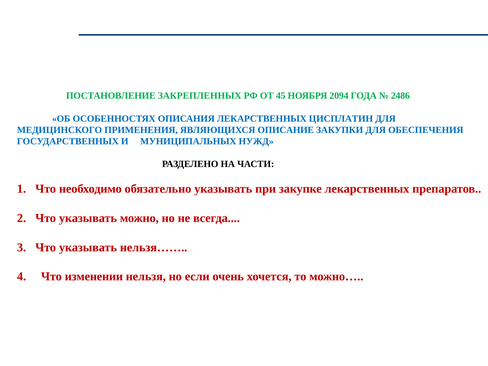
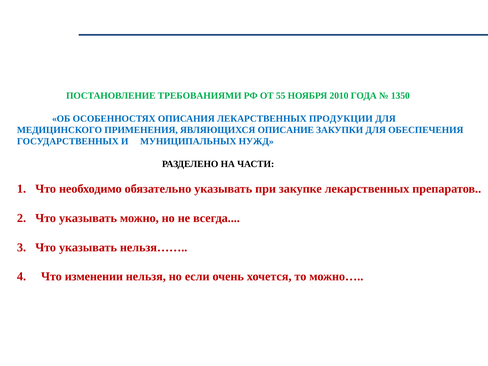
ЗАКРЕПЛЕННЫХ: ЗАКРЕПЛЕННЫХ -> ТРЕБОВАНИЯМИ
45: 45 -> 55
2094: 2094 -> 2010
2486: 2486 -> 1350
ЦИСПЛАТИН: ЦИСПЛАТИН -> ПРОДУКЦИИ
